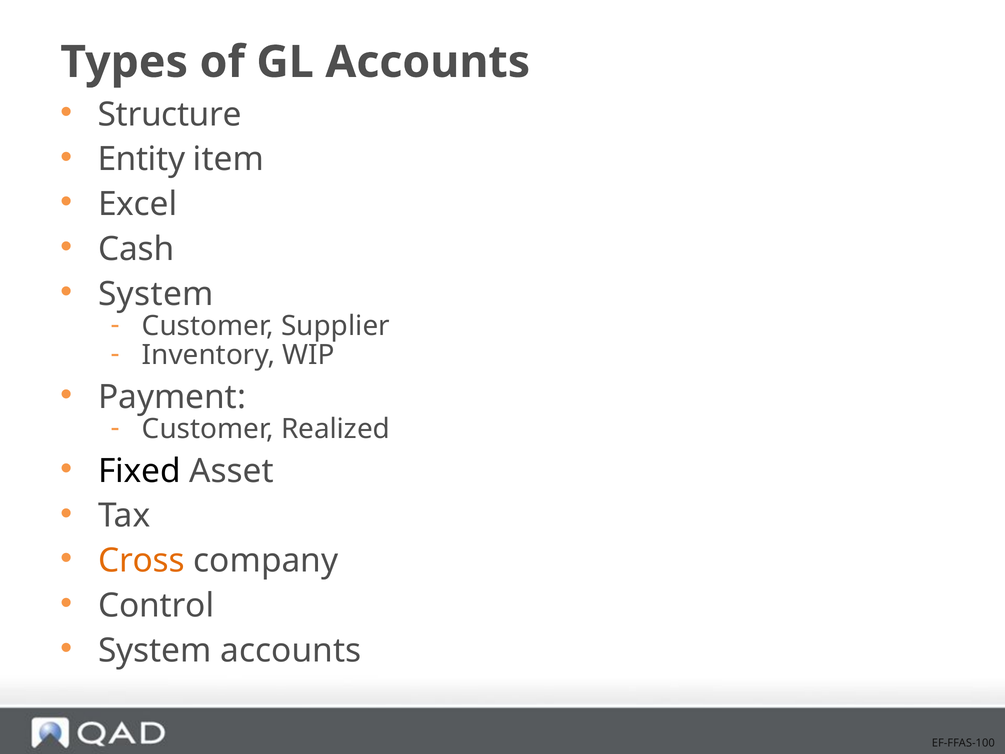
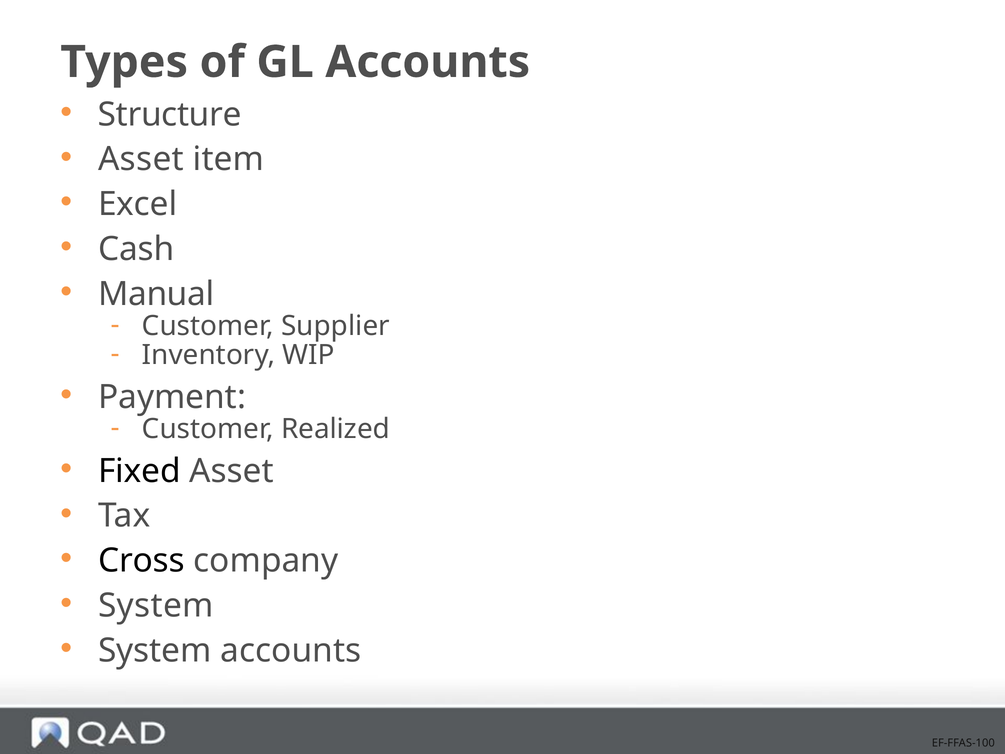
Entity at (141, 159): Entity -> Asset
System at (156, 294): System -> Manual
Cross colour: orange -> black
Control at (156, 605): Control -> System
